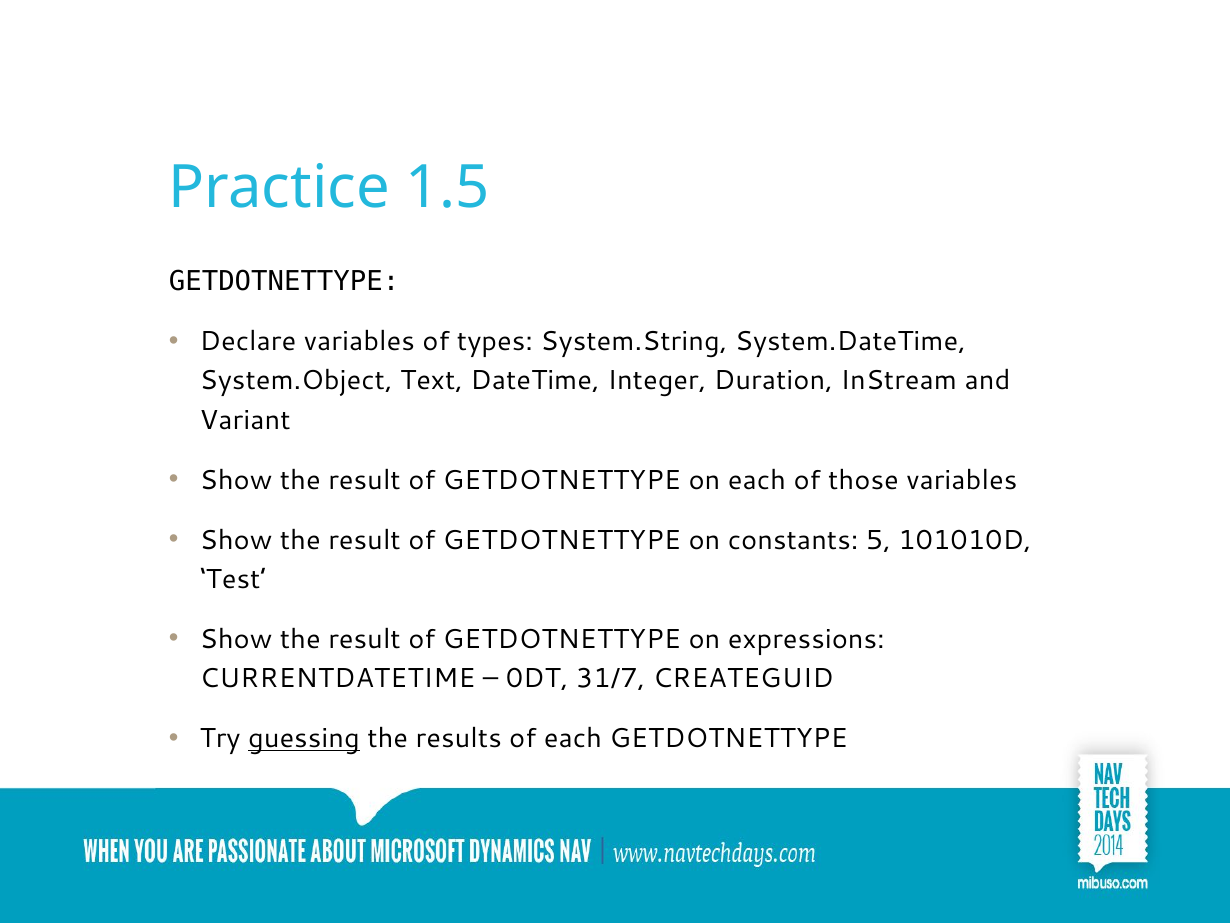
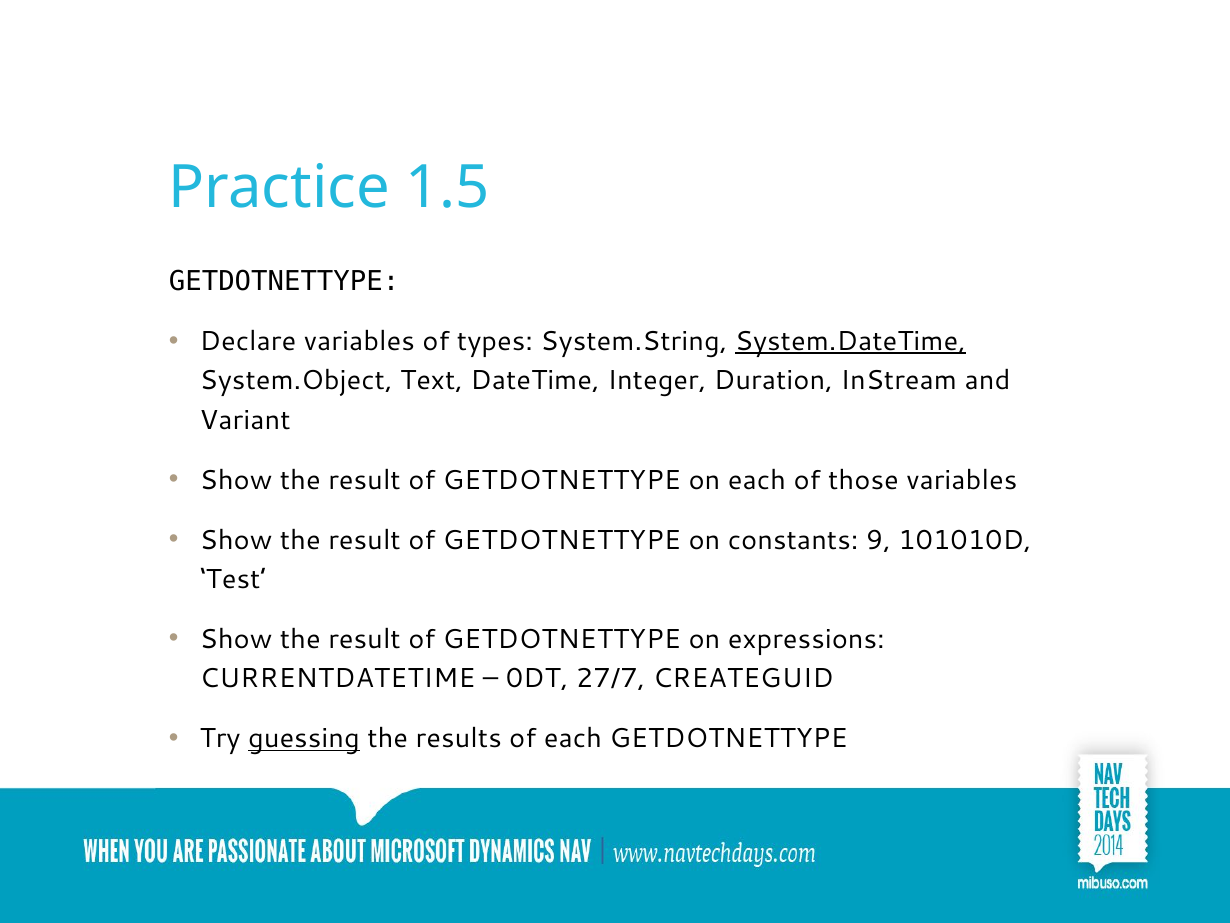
System.DateTime underline: none -> present
5: 5 -> 9
31/7: 31/7 -> 27/7
